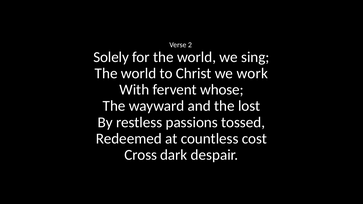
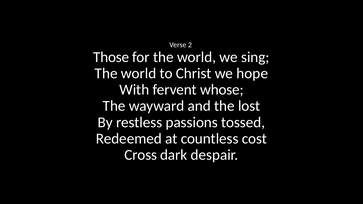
Solely: Solely -> Those
work: work -> hope
